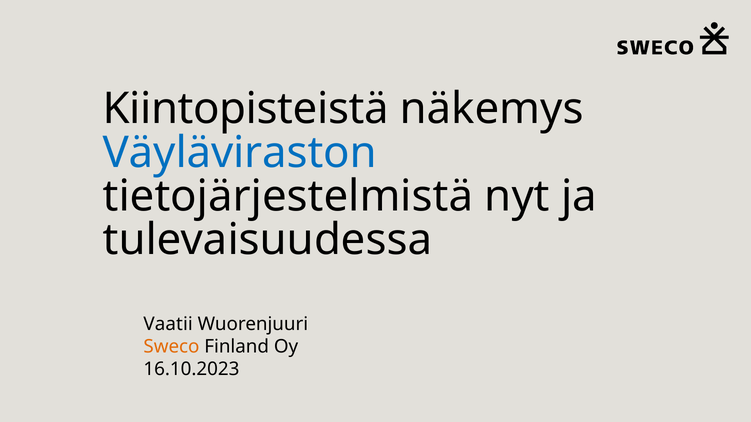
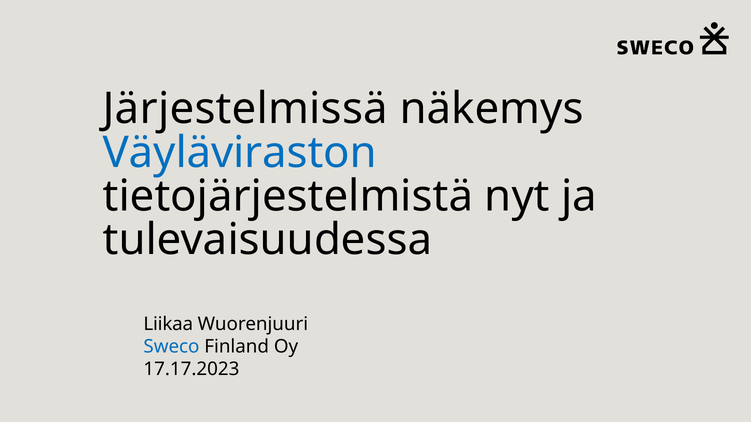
Kiintopisteistä: Kiintopisteistä -> Järjestelmissä
Vaatii: Vaatii -> Liikaa
Sweco colour: orange -> blue
16.10.2023: 16.10.2023 -> 17.17.2023
